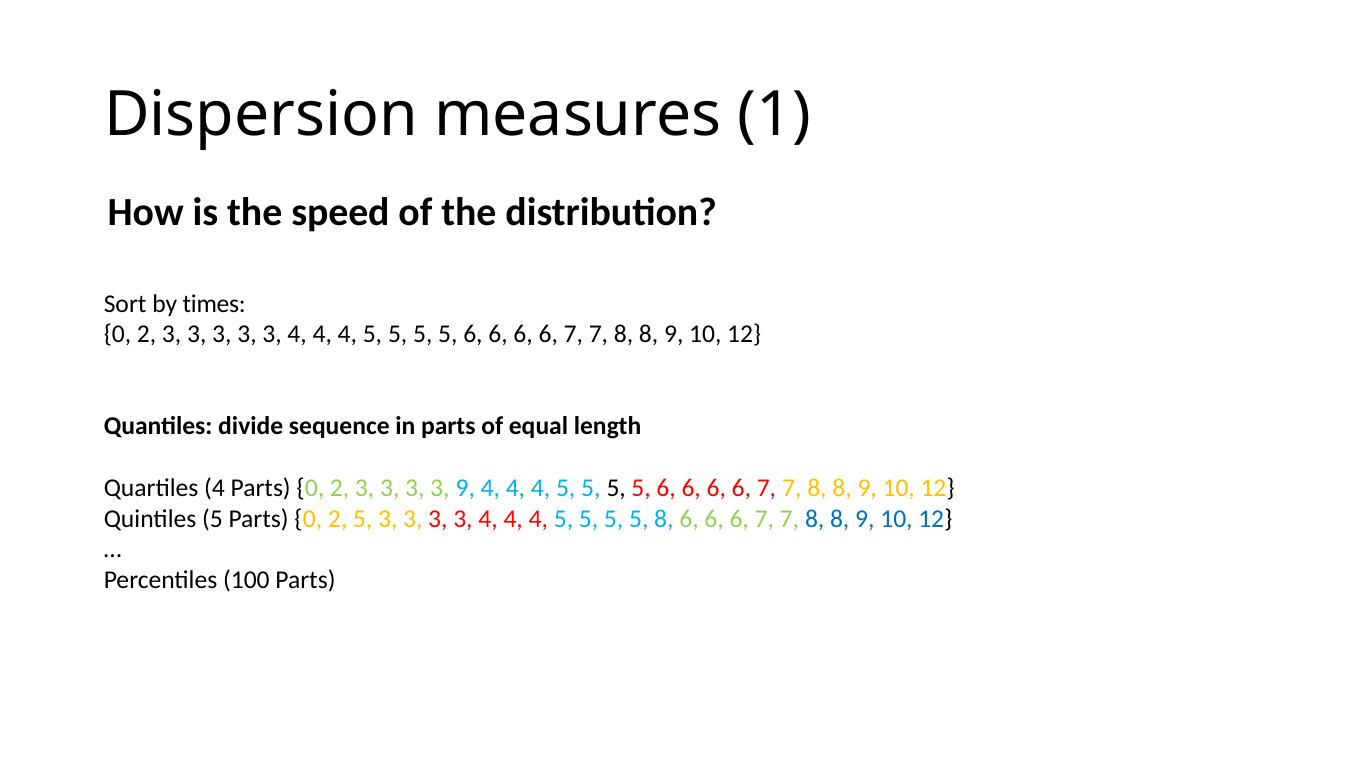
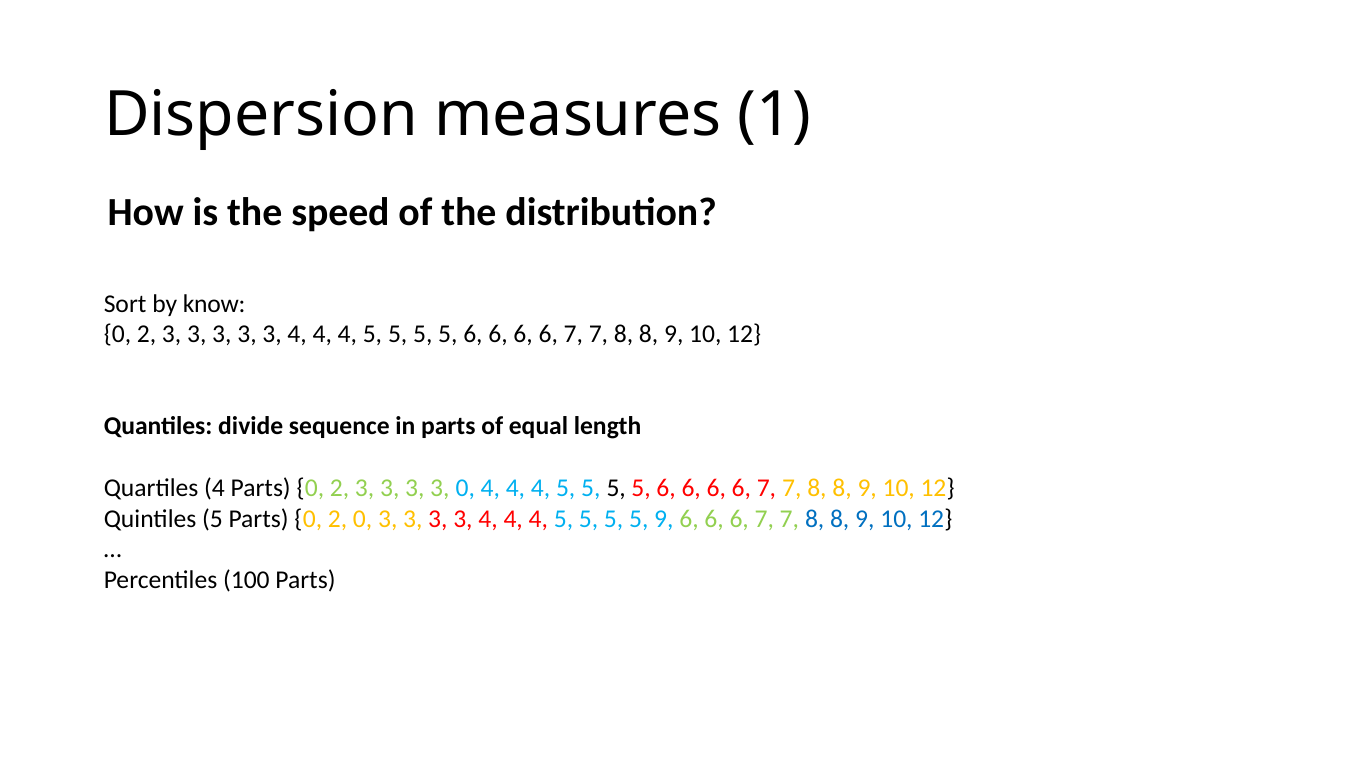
times: times -> know
3 9: 9 -> 0
2 5: 5 -> 0
5 8: 8 -> 9
